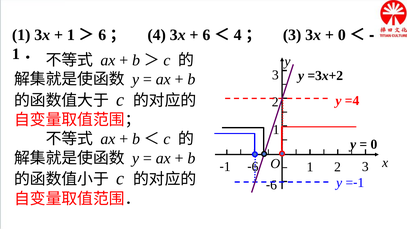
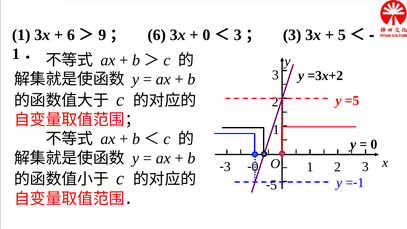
1 at (71, 35): 1 -> 6
6 at (102, 35): 6 -> 9
4 at (157, 35): 4 -> 6
6 at (206, 35): 6 -> 0
4 at (238, 35): 4 -> 3
0 at (342, 35): 0 -> 5
=4: =4 -> =5
6 at (255, 167): 6 -> 0
1 at (227, 167): 1 -> 3
6 at (274, 185): 6 -> 5
